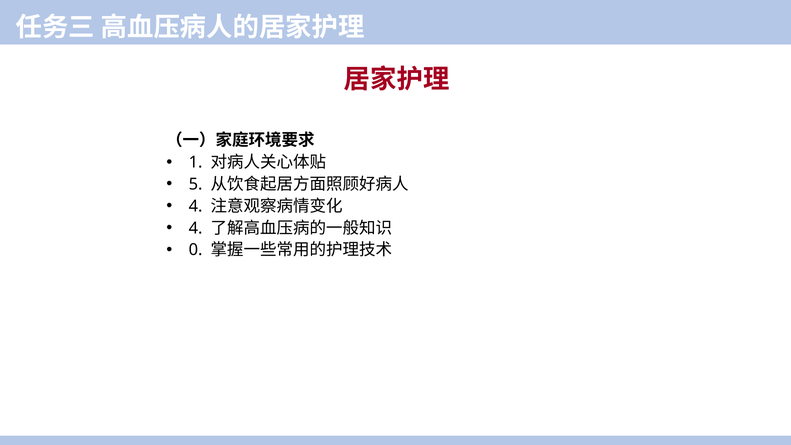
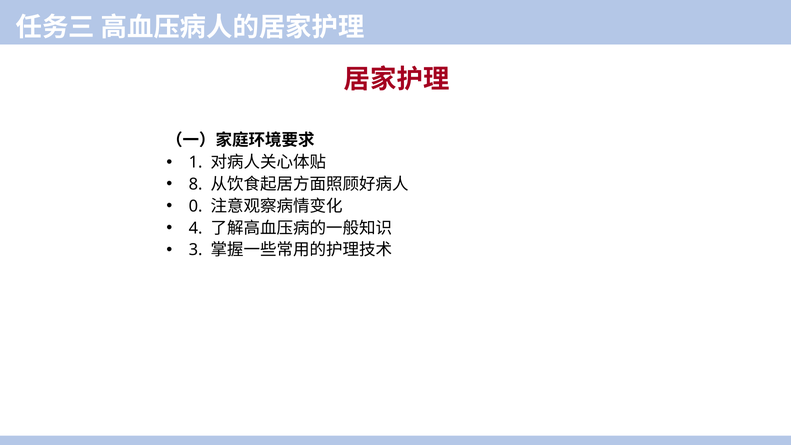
5: 5 -> 8
4 at (196, 206): 4 -> 0
0: 0 -> 3
